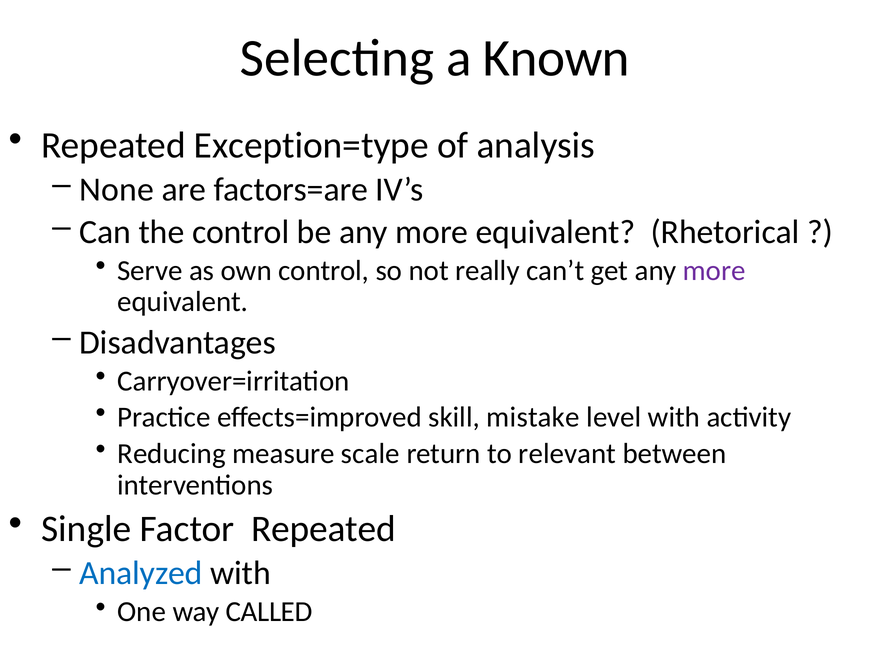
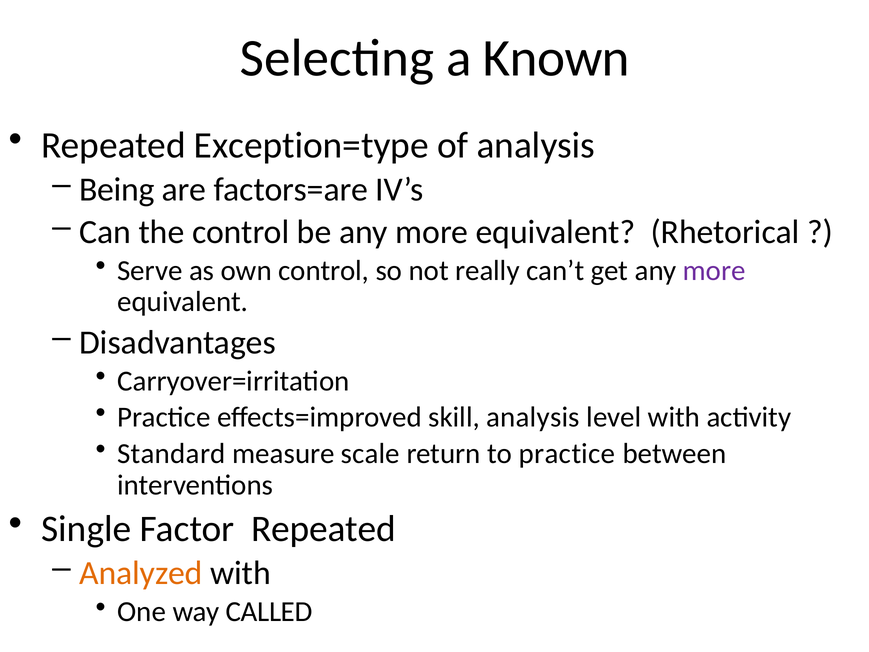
None: None -> Being
skill mistake: mistake -> analysis
Reducing: Reducing -> Standard
to relevant: relevant -> practice
Analyzed colour: blue -> orange
